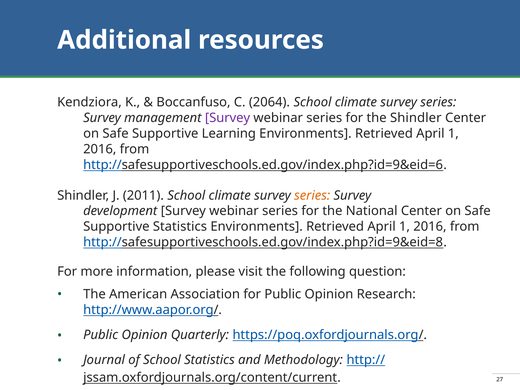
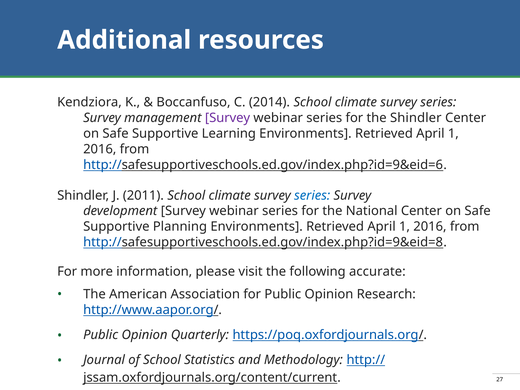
2064: 2064 -> 2014
series at (312, 195) colour: orange -> blue
Supportive Statistics: Statistics -> Planning
question: question -> accurate
